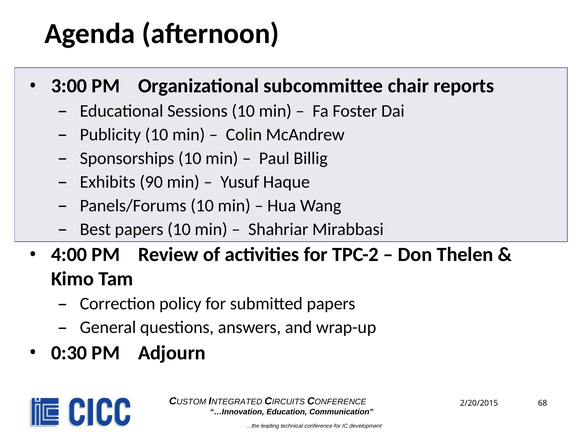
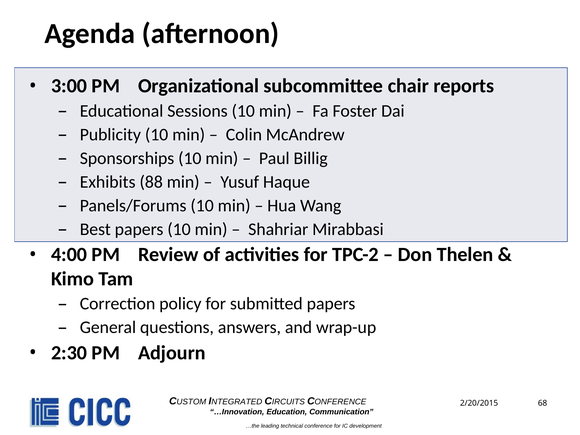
90: 90 -> 88
0:30: 0:30 -> 2:30
